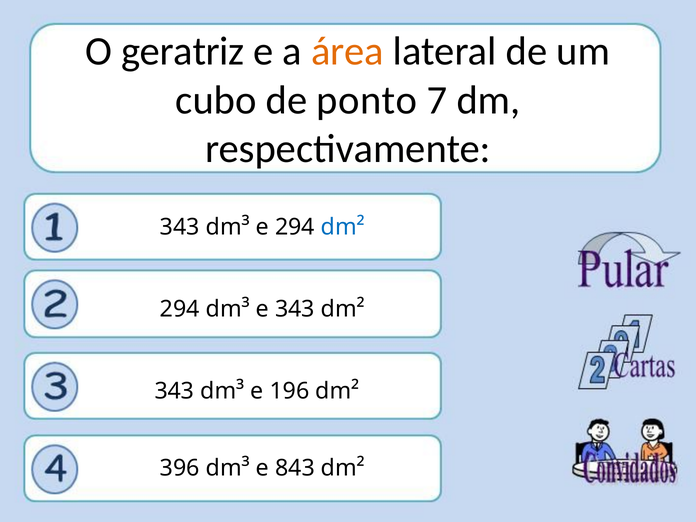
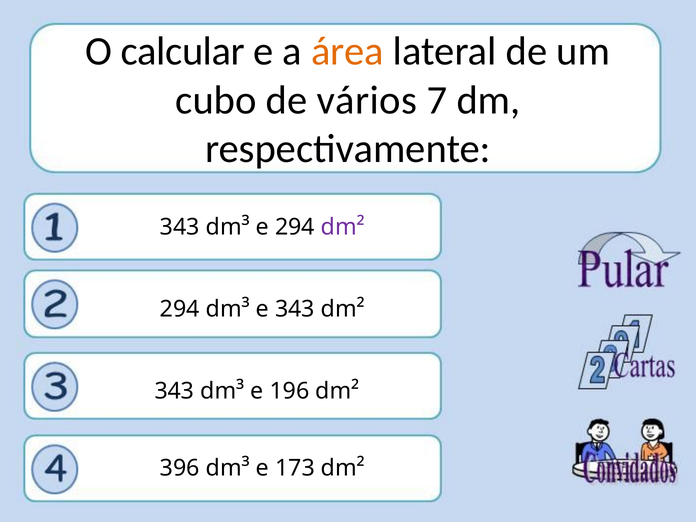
geratriz: geratriz -> calcular
ponto: ponto -> vários
dm² at (343, 227) colour: blue -> purple
843: 843 -> 173
